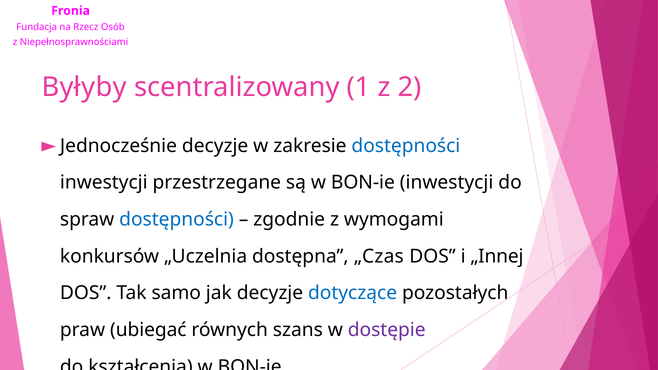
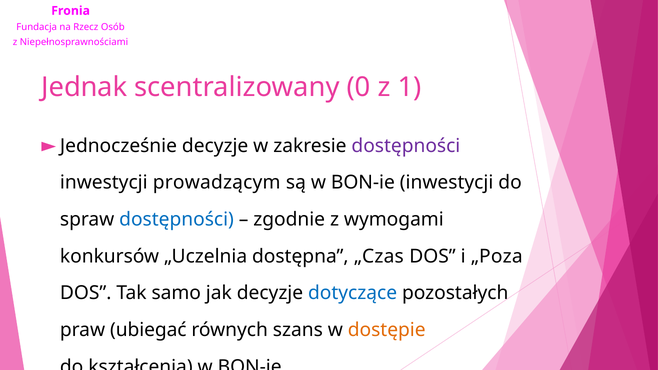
Byłyby: Byłyby -> Jednak
1: 1 -> 0
2: 2 -> 1
dostępności at (406, 146) colour: blue -> purple
przestrzegane: przestrzegane -> prowadzącym
„Innej: „Innej -> „Poza
dostępie colour: purple -> orange
